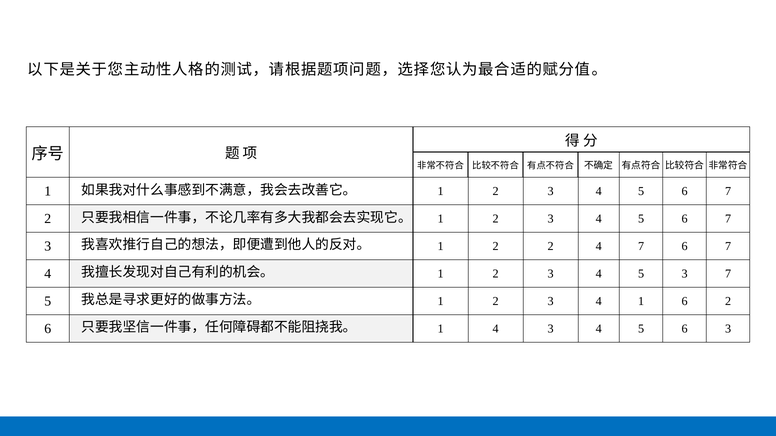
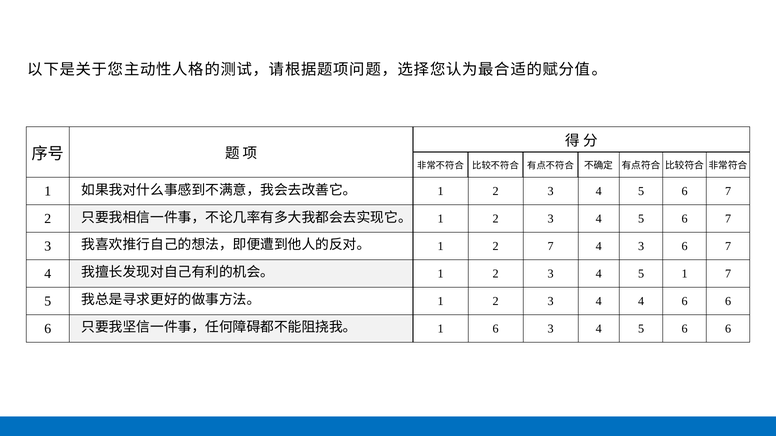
2 2: 2 -> 7
4 7: 7 -> 3
5 3: 3 -> 1
4 1: 1 -> 4
2 at (728, 301): 2 -> 6
1 4: 4 -> 6
5 6 3: 3 -> 6
